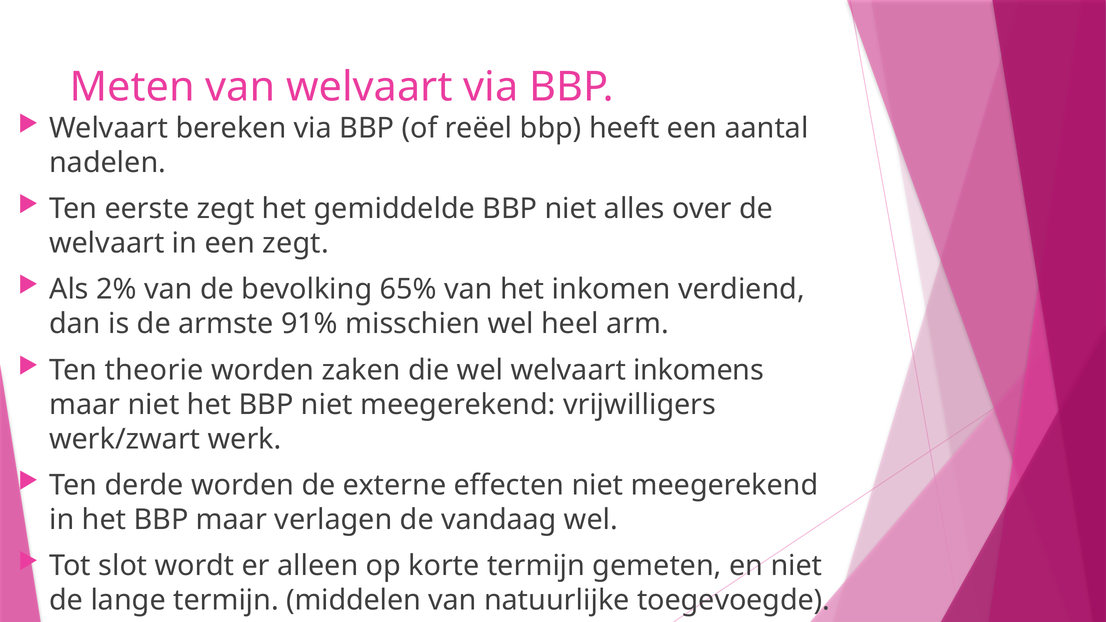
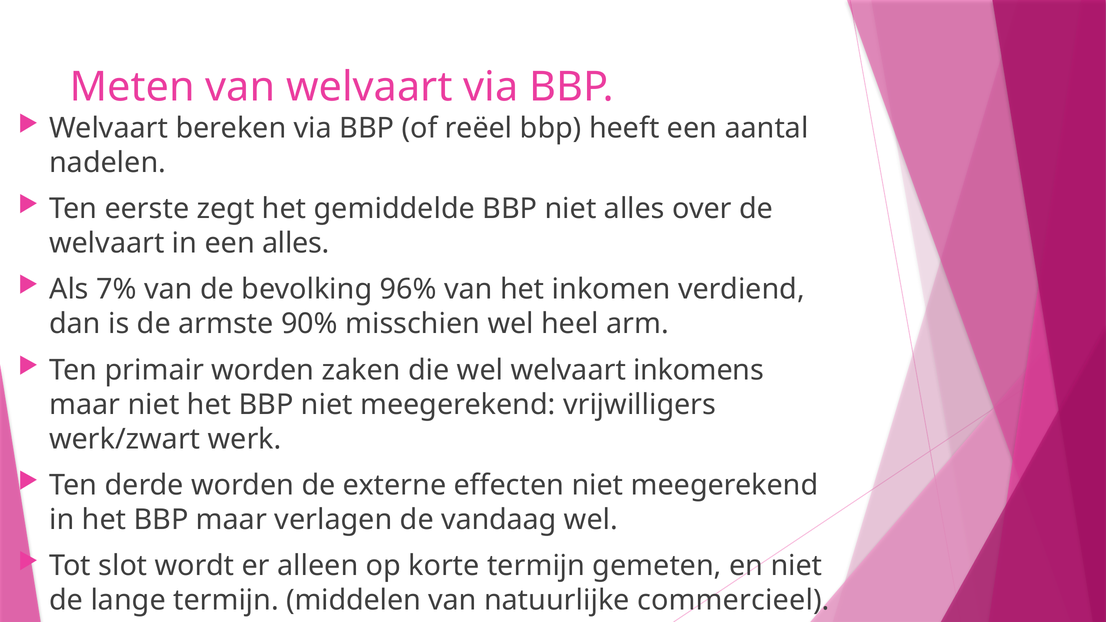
een zegt: zegt -> alles
2%: 2% -> 7%
65%: 65% -> 96%
91%: 91% -> 90%
theorie: theorie -> primair
toegevoegde: toegevoegde -> commercieel
